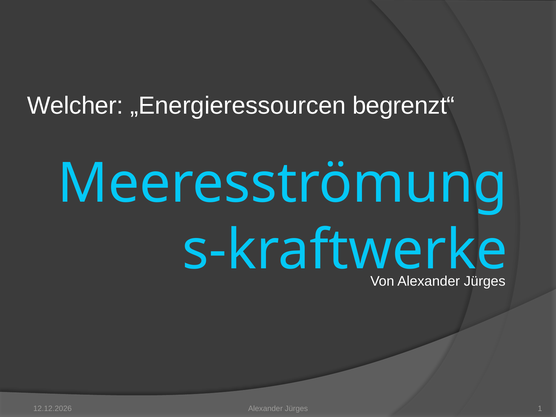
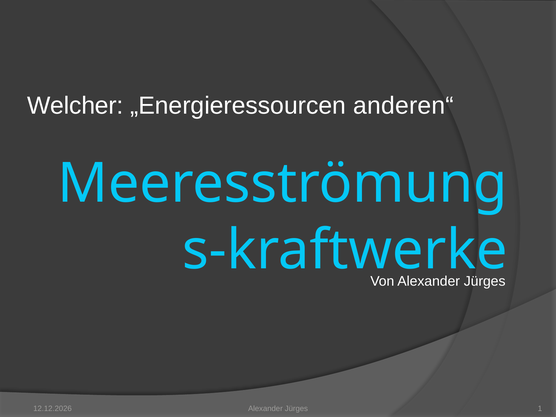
begrenzt“: begrenzt“ -> anderen“
